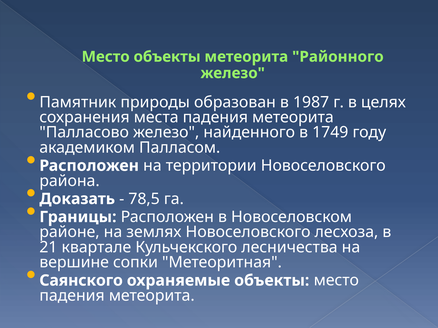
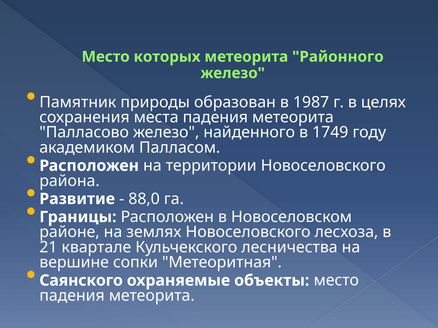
Место объекты: объекты -> которых
Доказать: Доказать -> Развитие
78,5: 78,5 -> 88,0
